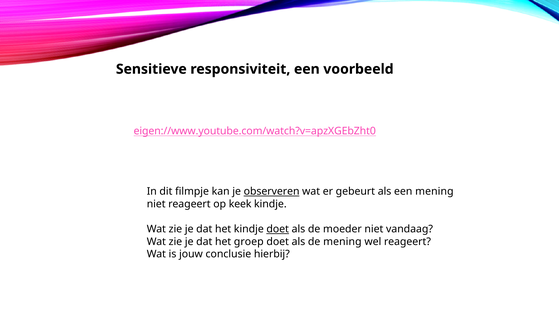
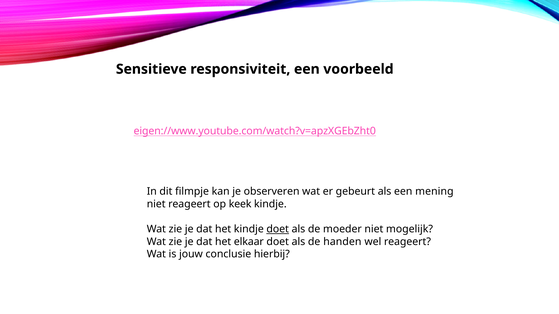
observeren underline: present -> none
vandaag: vandaag -> mogelijk
groep: groep -> elkaar
de mening: mening -> handen
